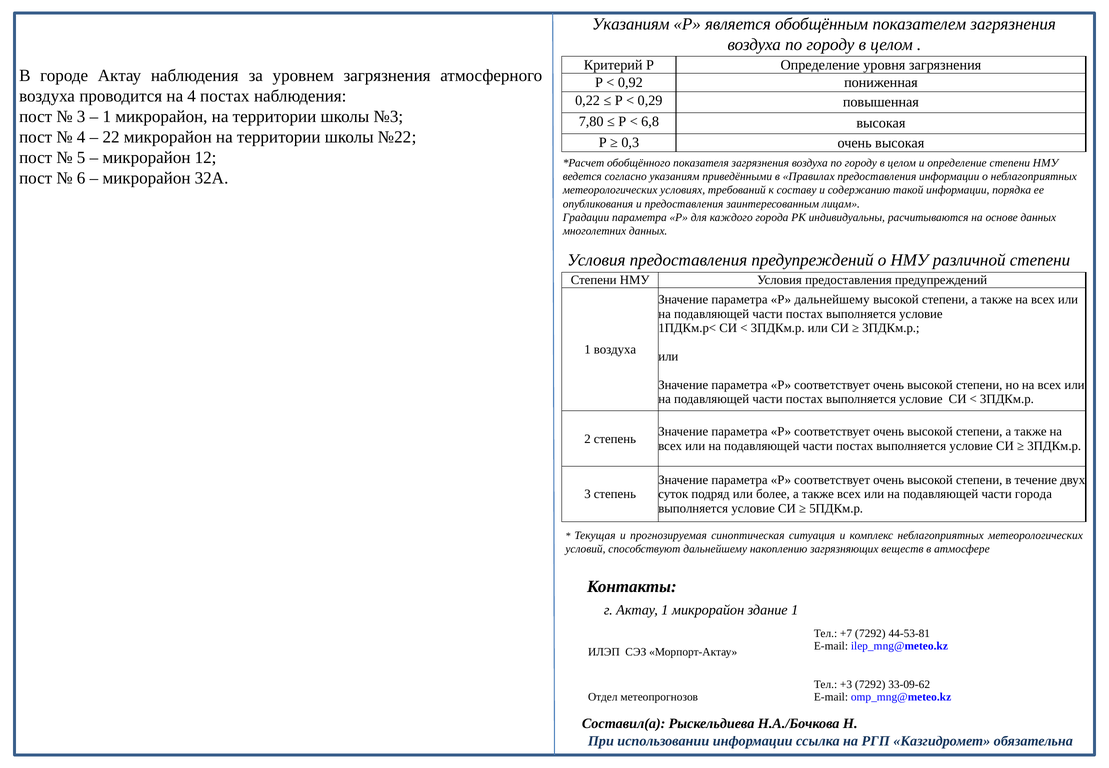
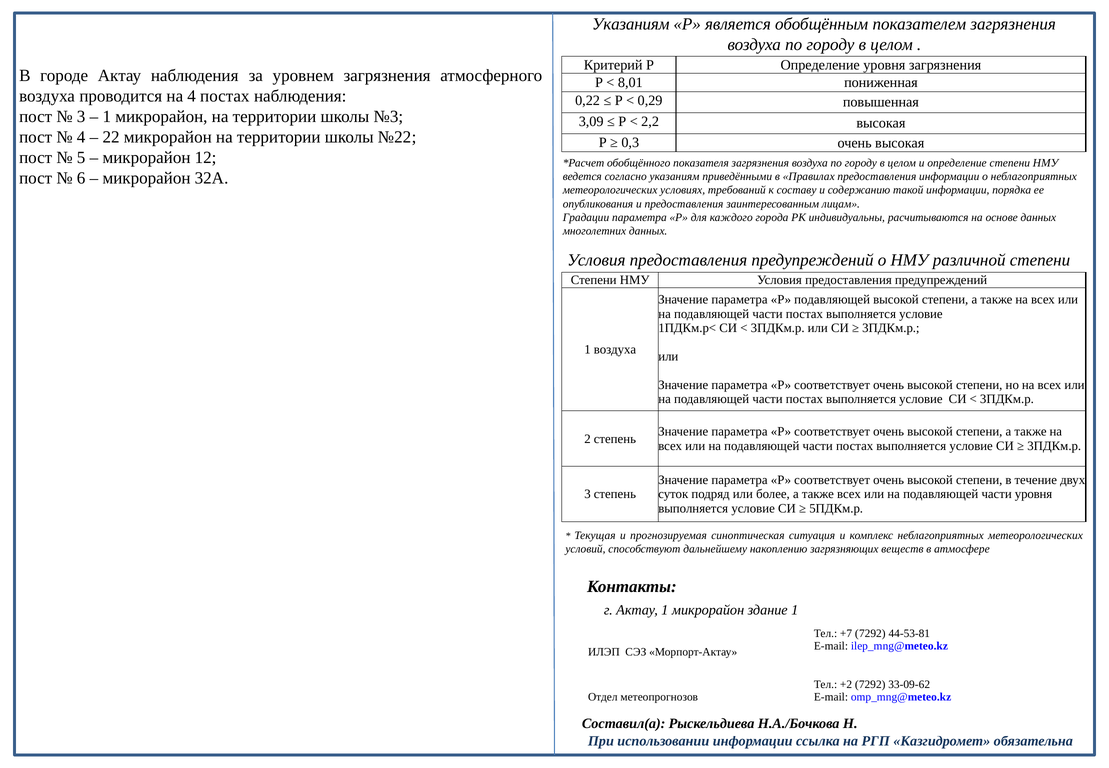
0,92: 0,92 -> 8,01
7,80: 7,80 -> 3,09
6,8: 6,8 -> 2,2
Р дальнейшему: дальнейшему -> подавляющей
части города: города -> уровня
+3: +3 -> +2
